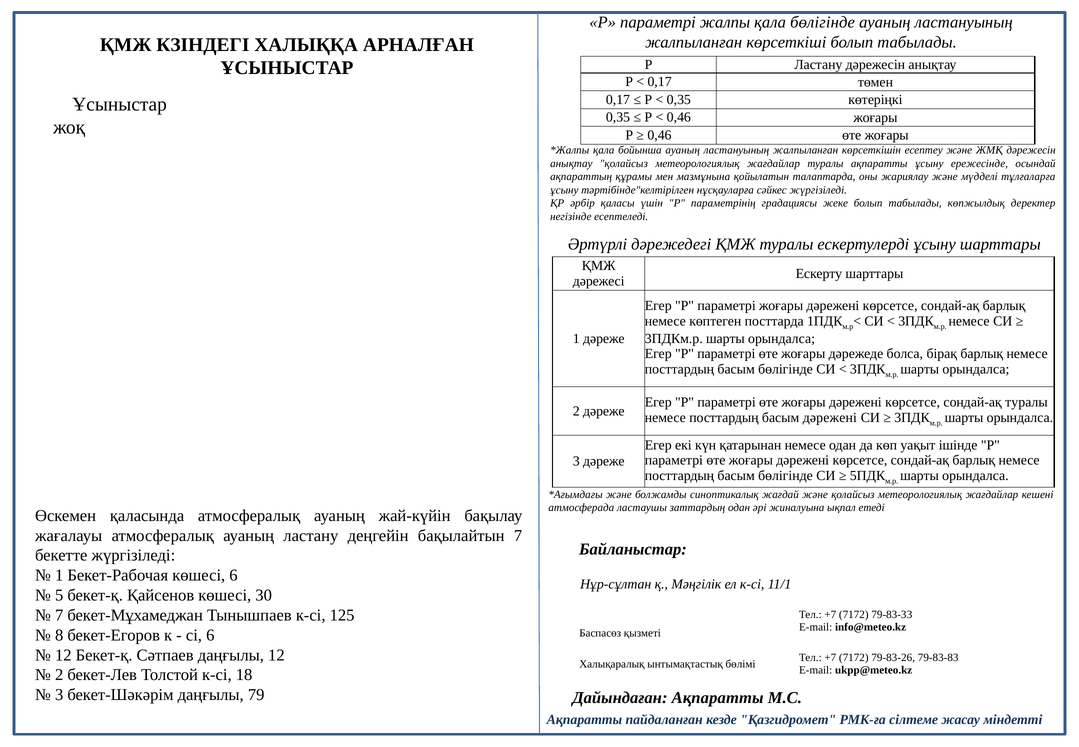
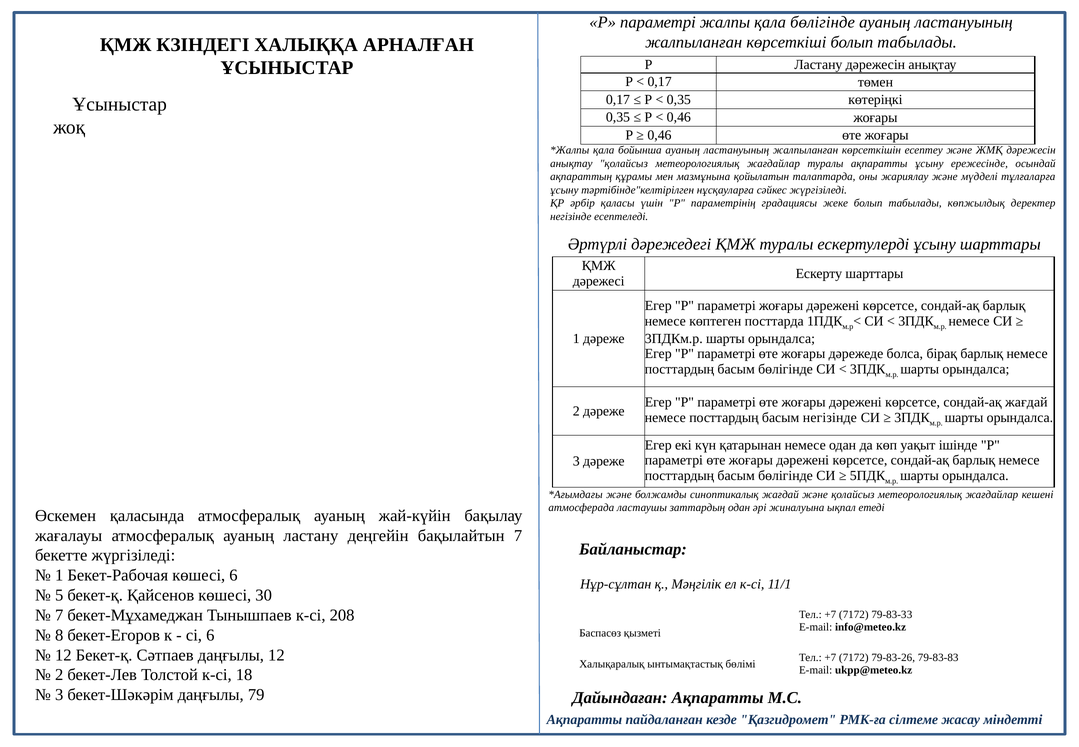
сондай-ақ туралы: туралы -> жағдай
басым дәрежені: дәрежені -> негізінде
125: 125 -> 208
